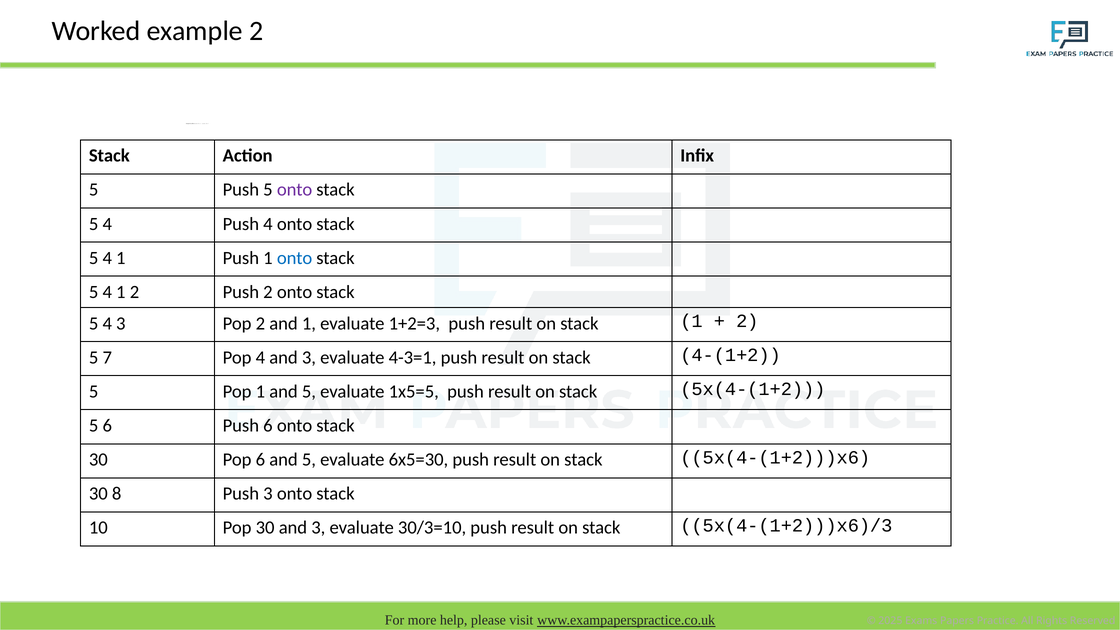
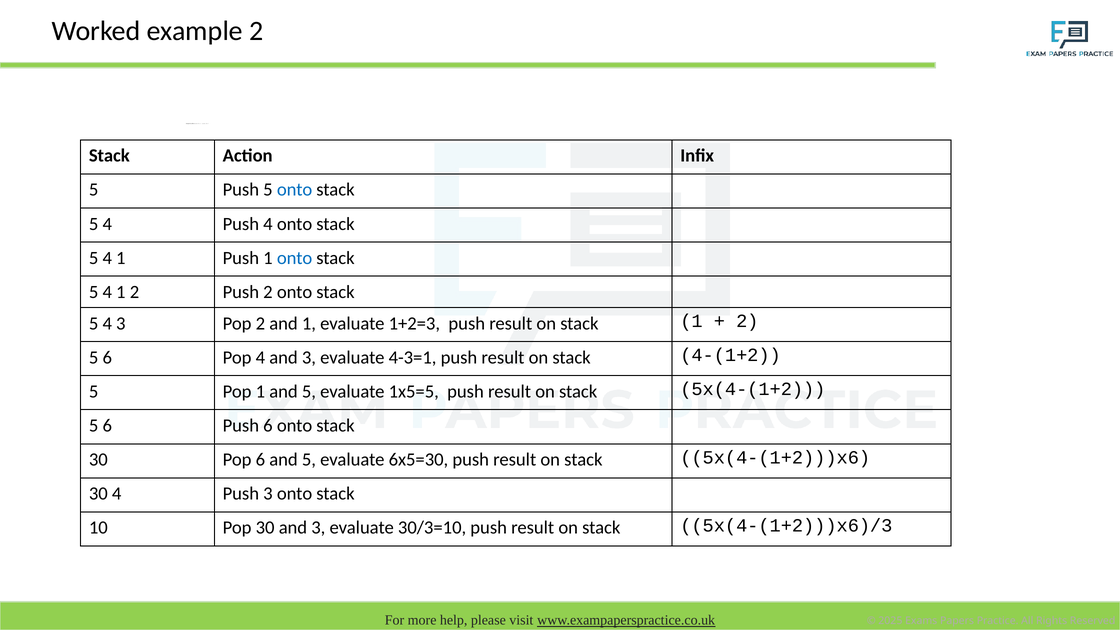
onto at (295, 190) colour: purple -> blue
7 at (107, 357): 7 -> 6
30 8: 8 -> 4
